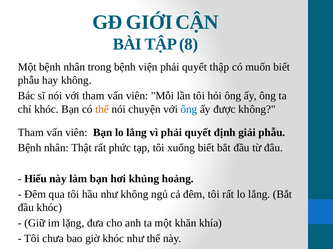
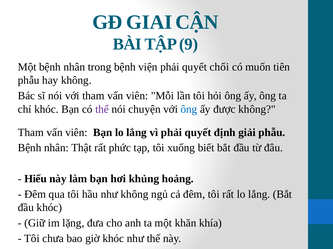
GIỚI: GIỚI -> GIAI
8: 8 -> 9
thập: thập -> chối
muốn biết: biết -> tiên
thể at (102, 109) colour: orange -> purple
